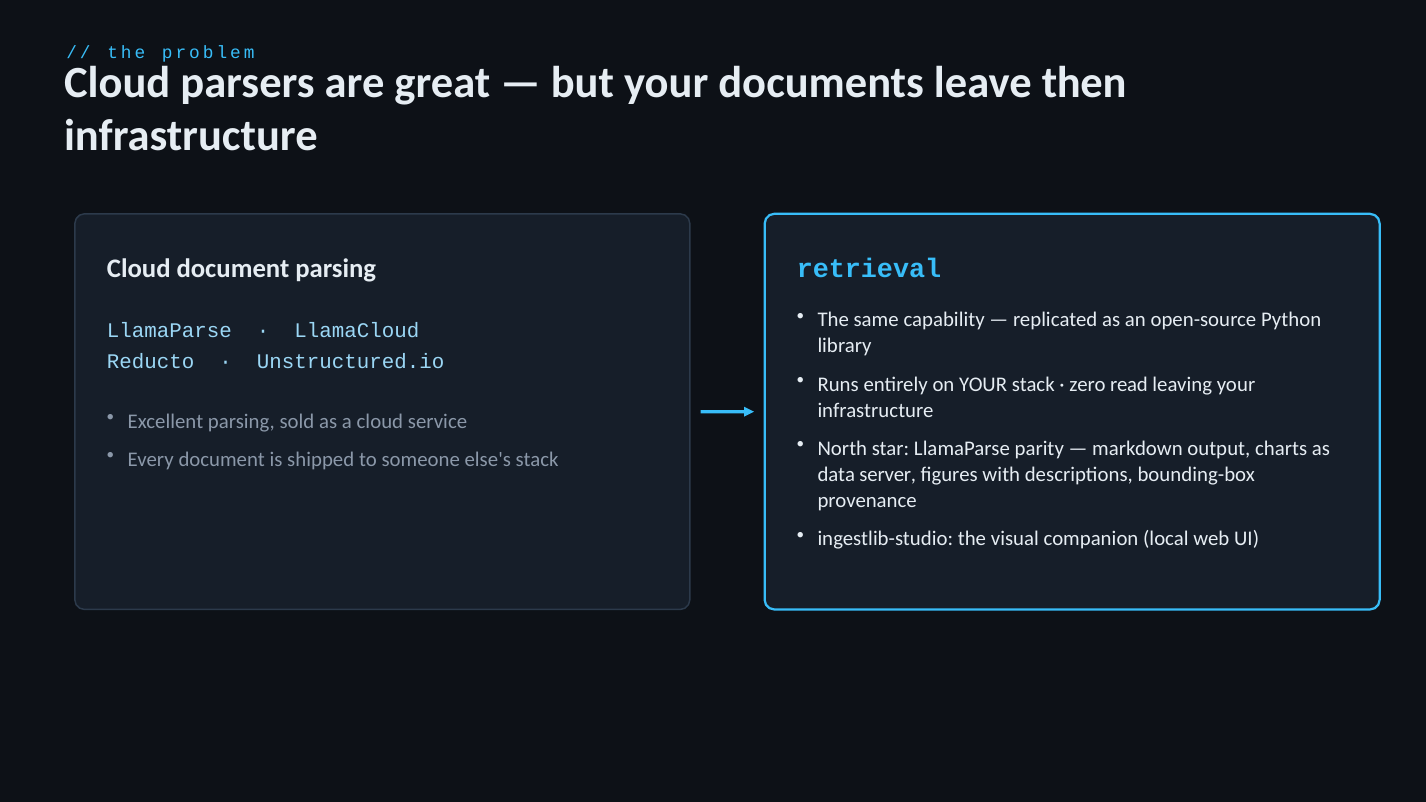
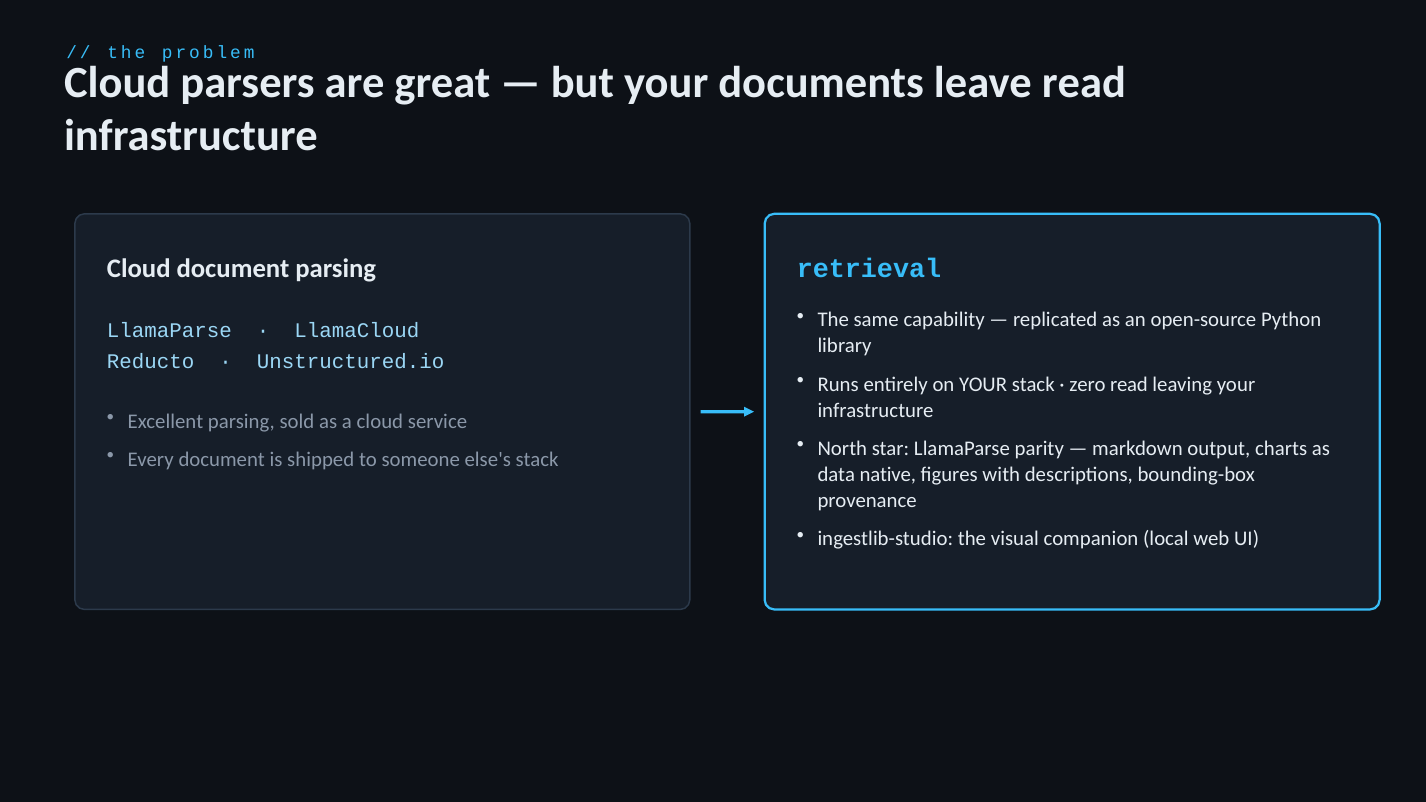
leave then: then -> read
server: server -> native
